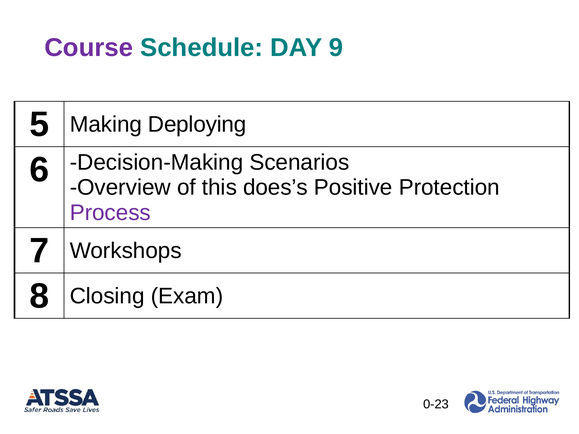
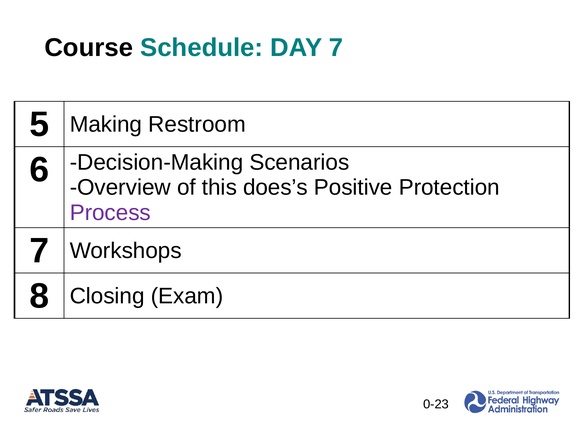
Course colour: purple -> black
DAY 9: 9 -> 7
Deploying: Deploying -> Restroom
